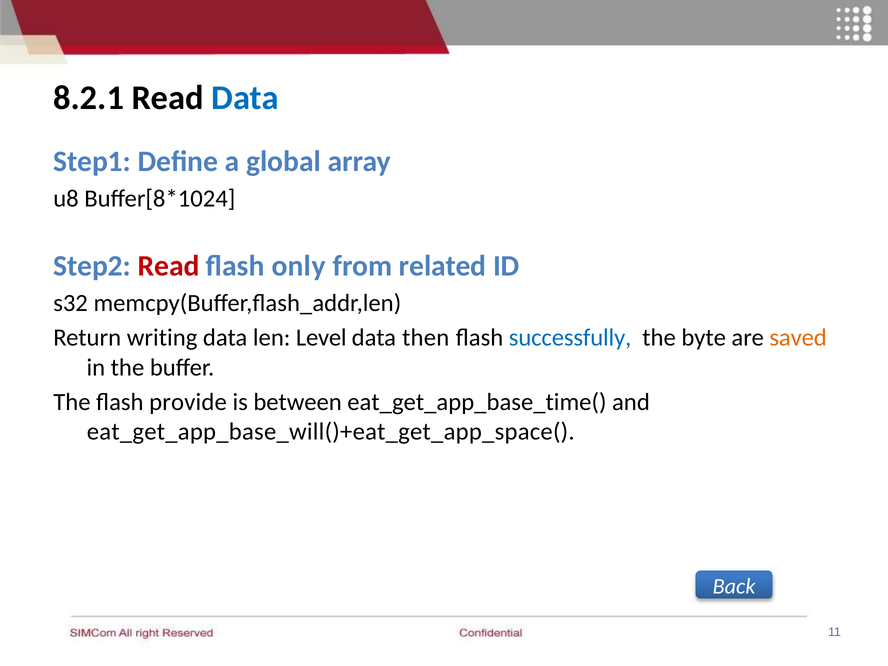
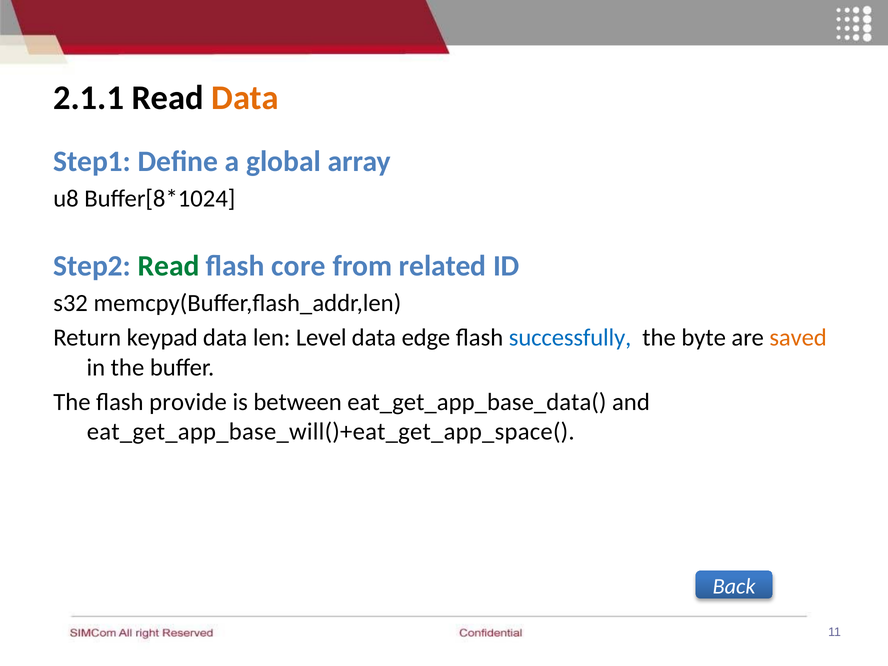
8.2.1: 8.2.1 -> 2.1.1
Data at (245, 98) colour: blue -> orange
Read at (169, 266) colour: red -> green
only: only -> core
writing: writing -> keypad
then: then -> edge
eat_get_app_base_time(: eat_get_app_base_time( -> eat_get_app_base_data(
